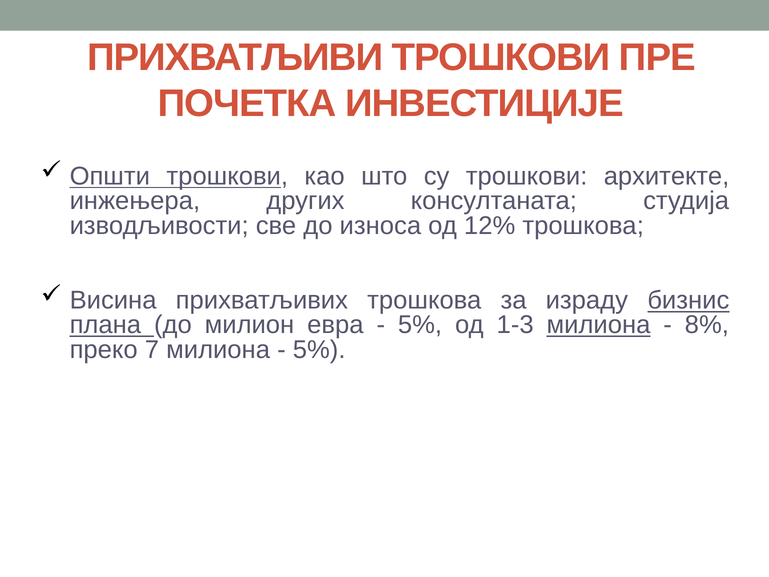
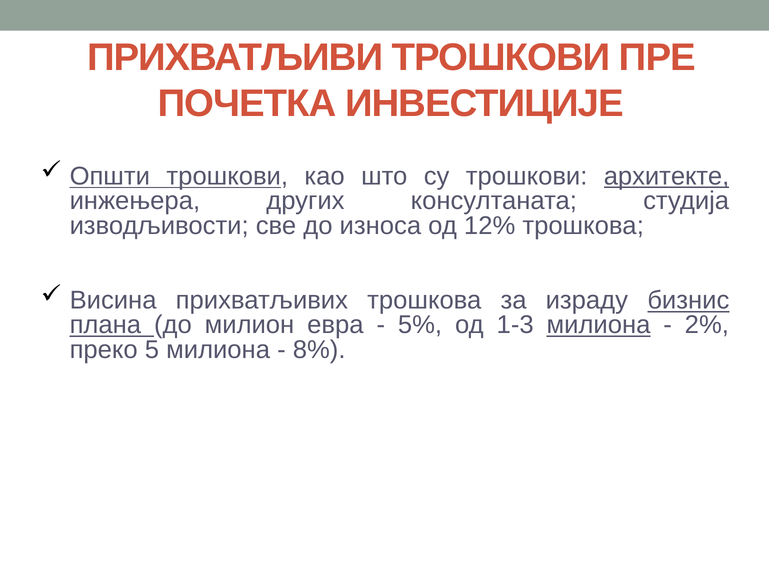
архитекте underline: none -> present
8%: 8% -> 2%
7: 7 -> 5
5% at (319, 349): 5% -> 8%
